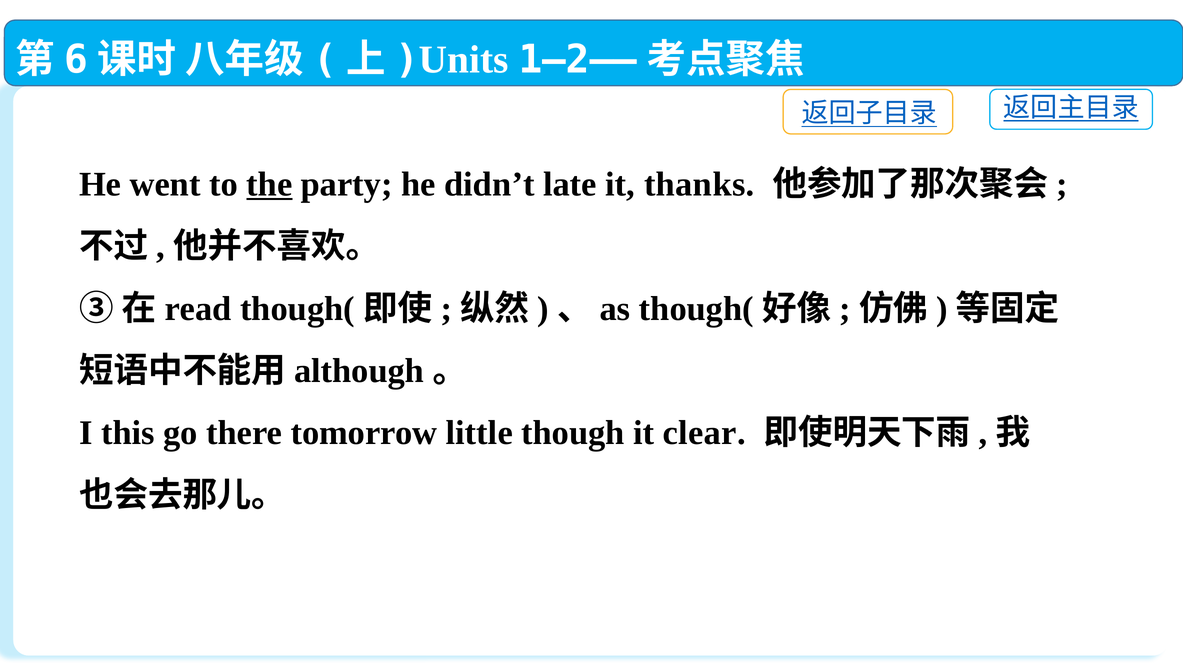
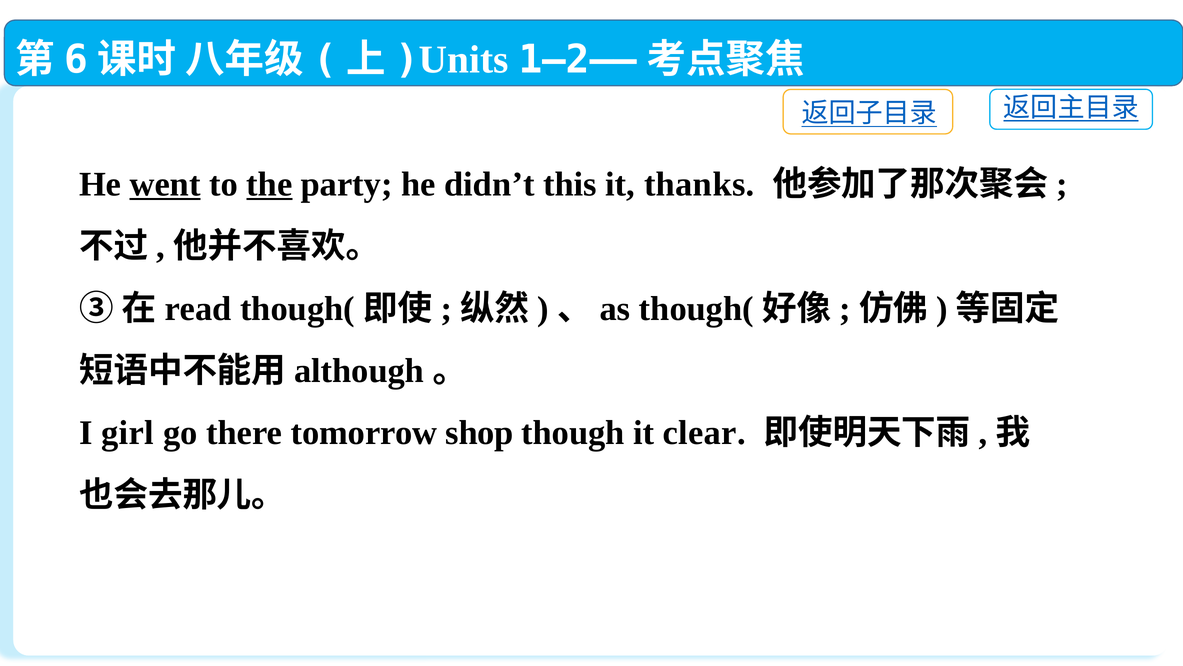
went underline: none -> present
late: late -> this
this: this -> girl
little: little -> shop
